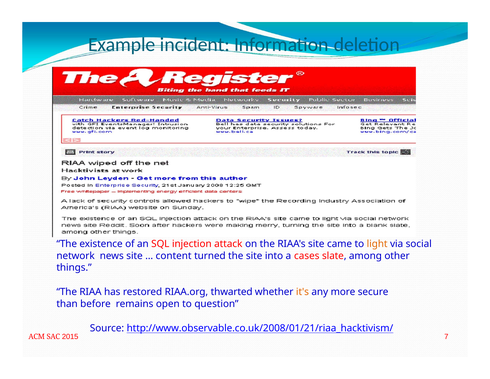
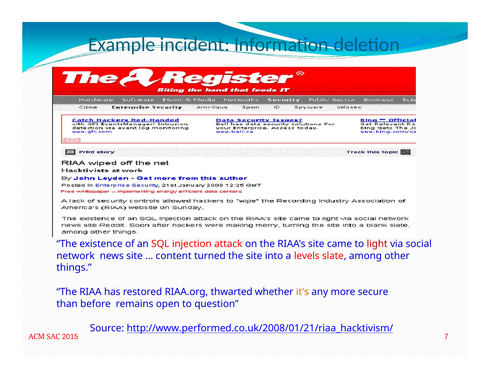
light colour: orange -> red
cases: cases -> levels
http://www.observable.co.uk/2008/01/21/riaa_hacktivism/: http://www.observable.co.uk/2008/01/21/riaa_hacktivism/ -> http://www.performed.co.uk/2008/01/21/riaa_hacktivism/
